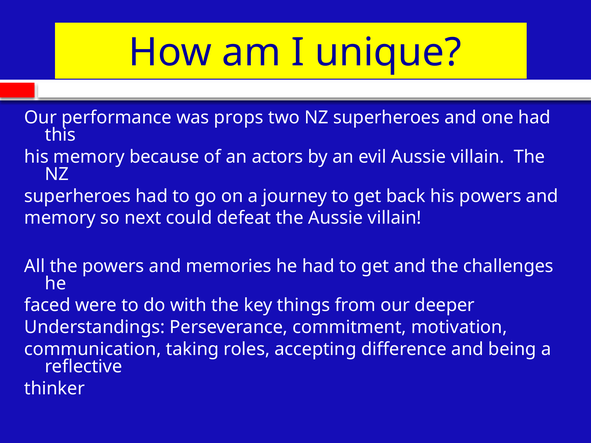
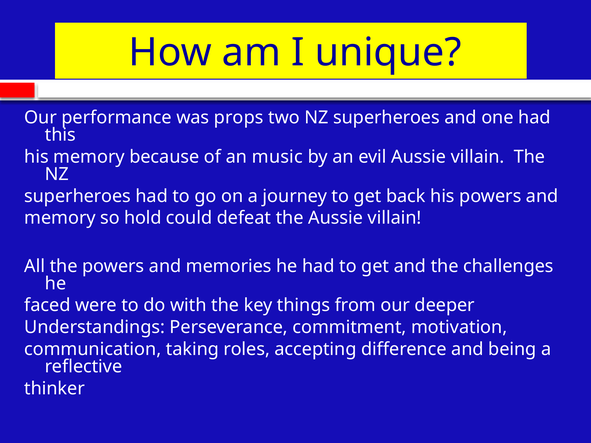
actors: actors -> music
next: next -> hold
